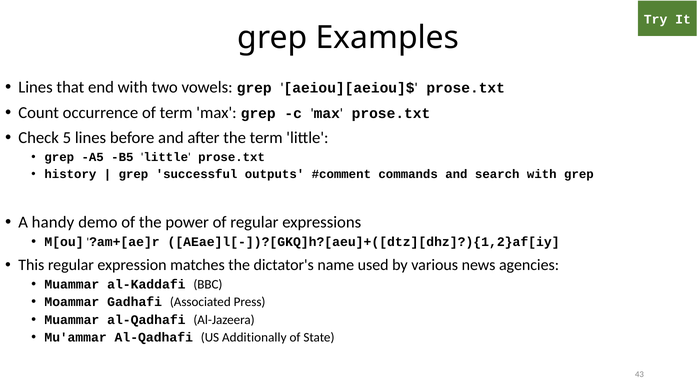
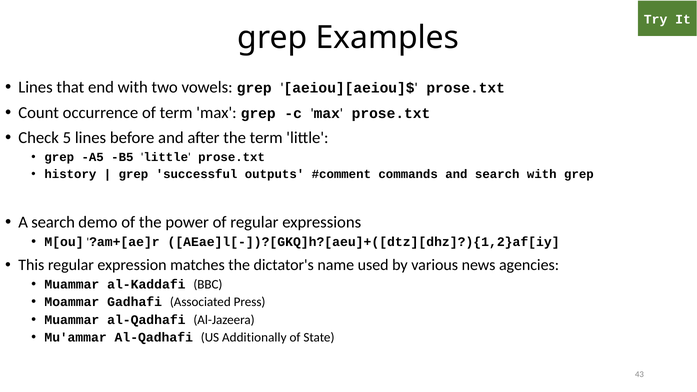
A handy: handy -> search
